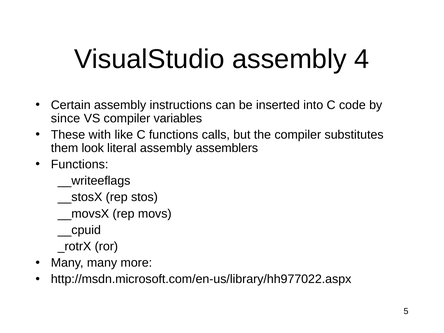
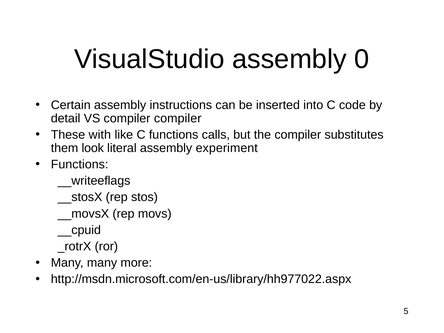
4: 4 -> 0
since: since -> detail
compiler variables: variables -> compiler
assemblers: assemblers -> experiment
